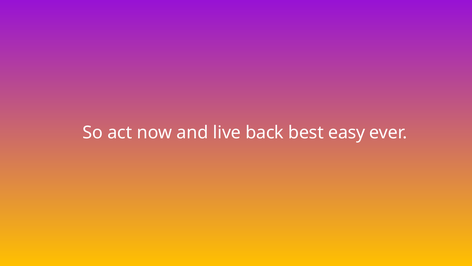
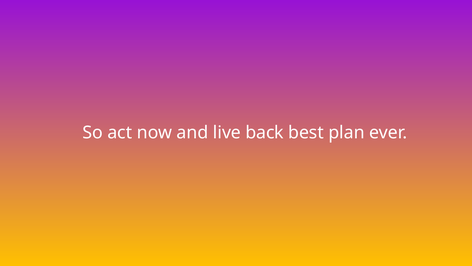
easy: easy -> plan
